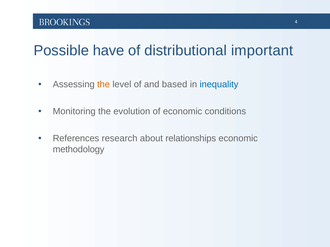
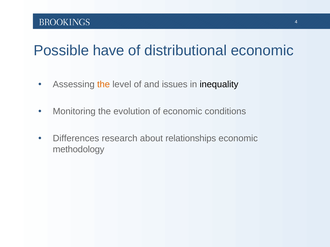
distributional important: important -> economic
based: based -> issues
inequality colour: blue -> black
References: References -> Differences
